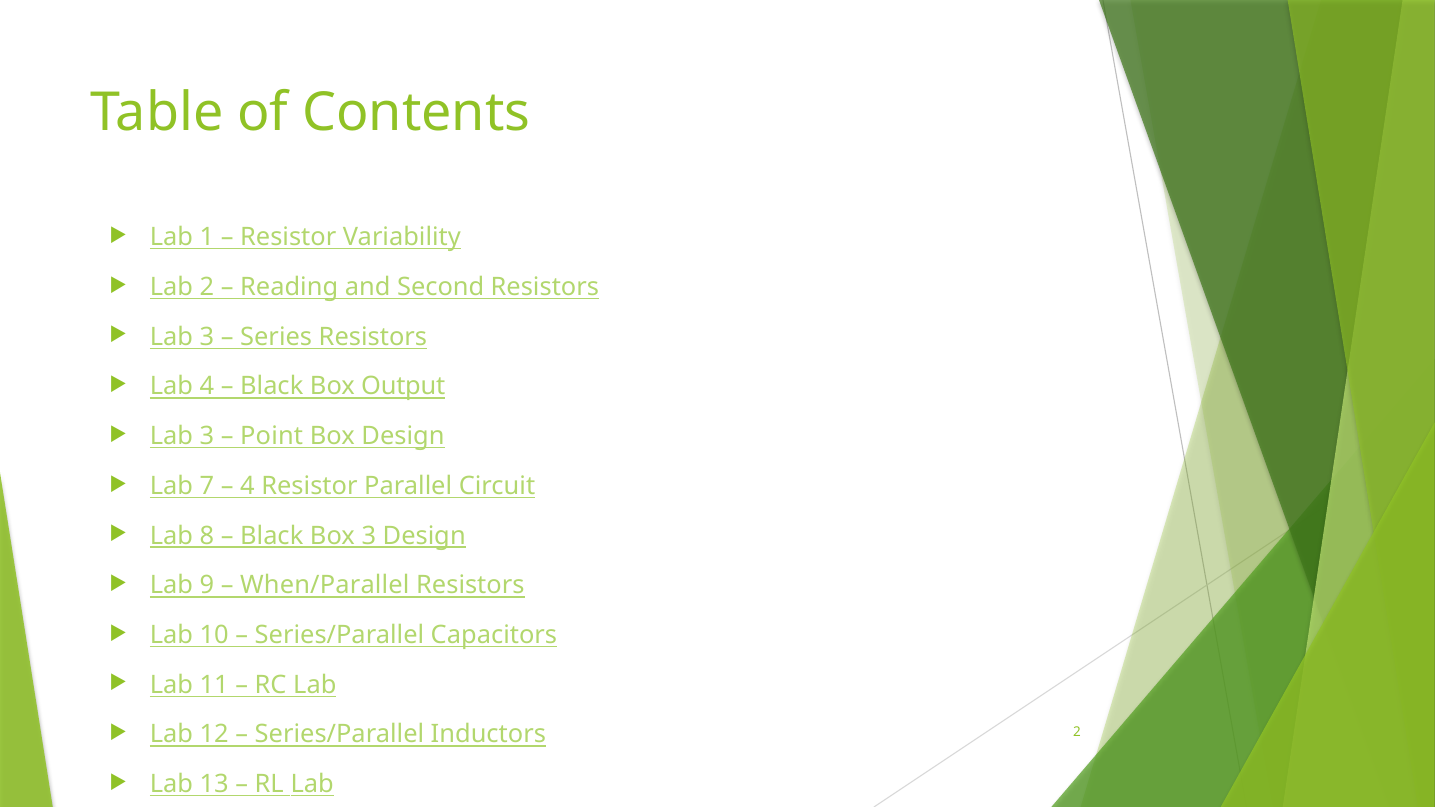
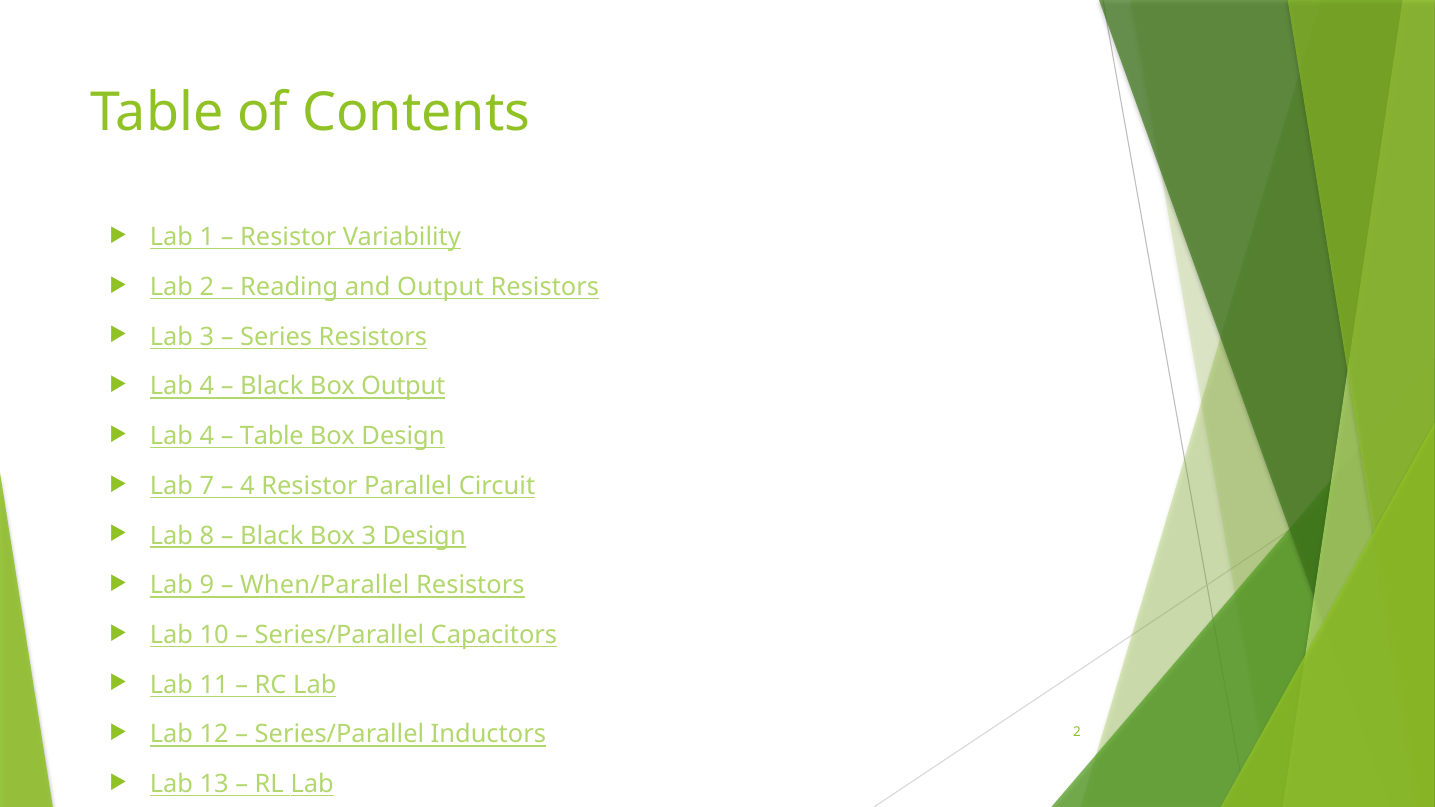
and Second: Second -> Output
3 at (207, 436): 3 -> 4
Point at (272, 436): Point -> Table
